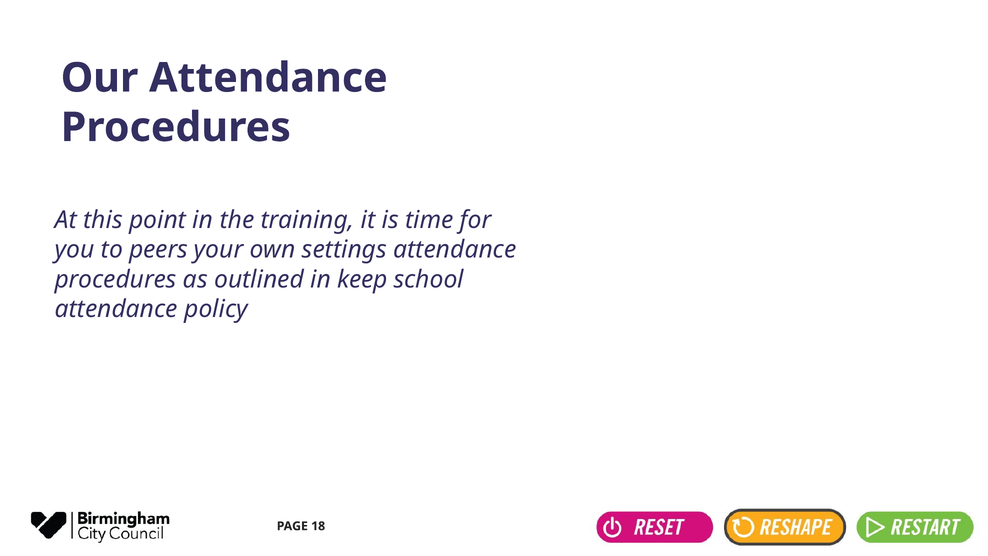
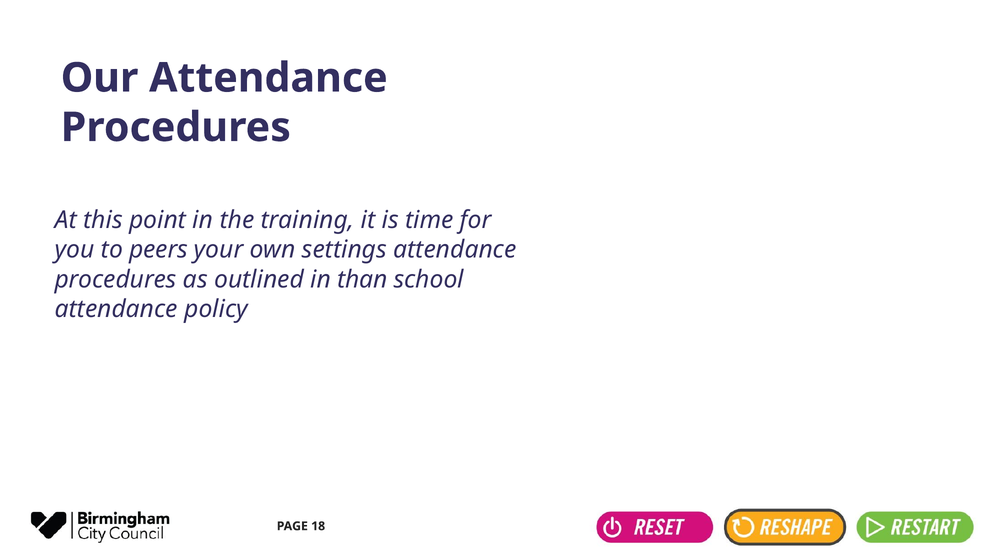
keep: keep -> than
